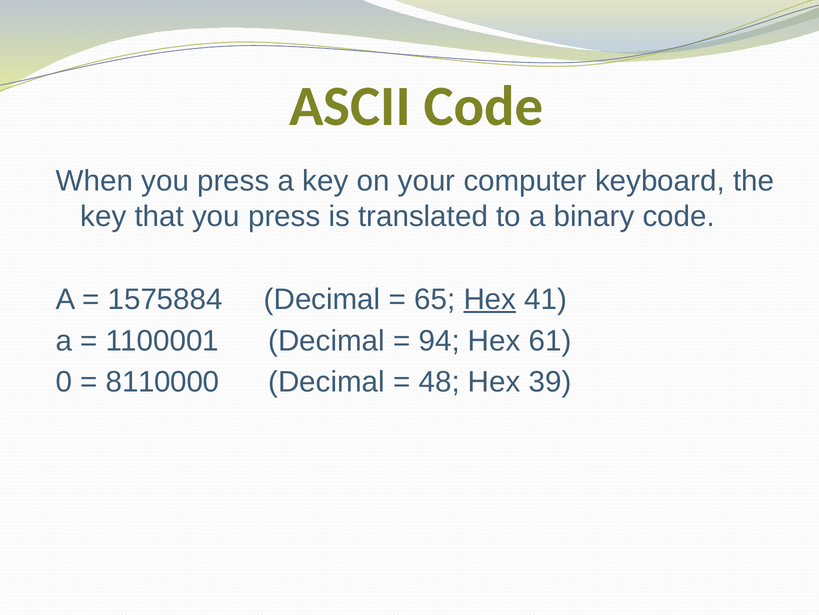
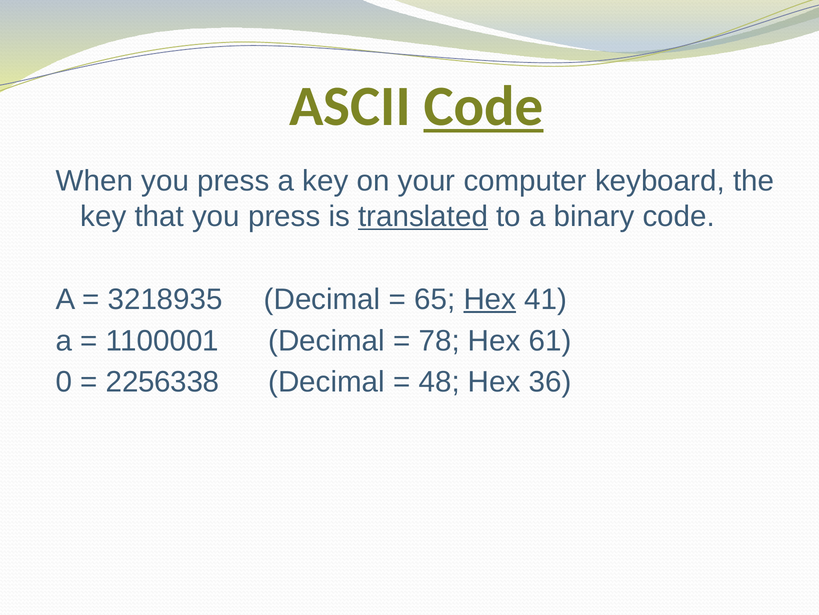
Code at (483, 106) underline: none -> present
translated underline: none -> present
1575884: 1575884 -> 3218935
94: 94 -> 78
8110000: 8110000 -> 2256338
39: 39 -> 36
